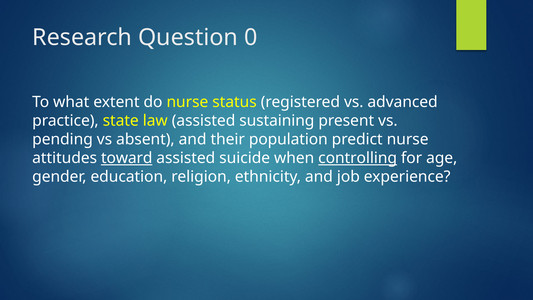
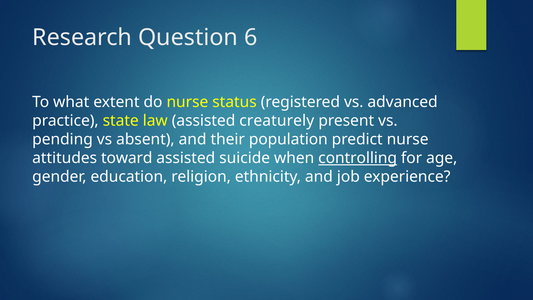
0: 0 -> 6
sustaining: sustaining -> creaturely
toward underline: present -> none
